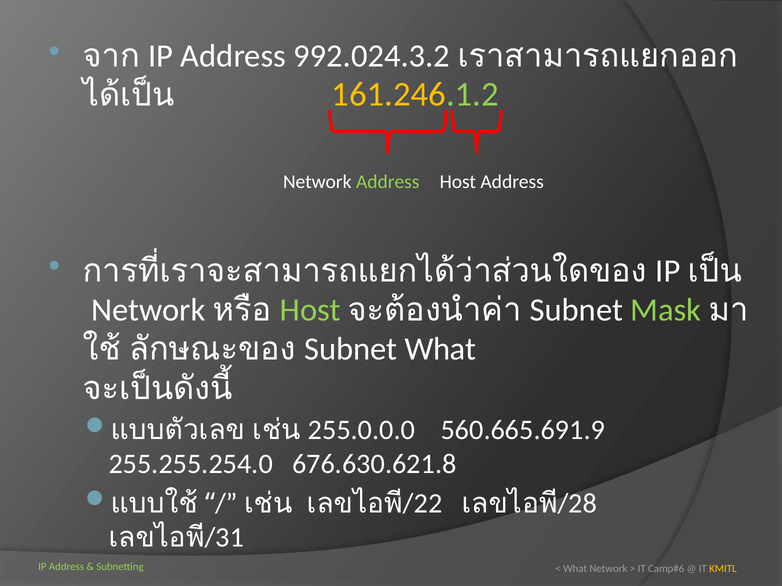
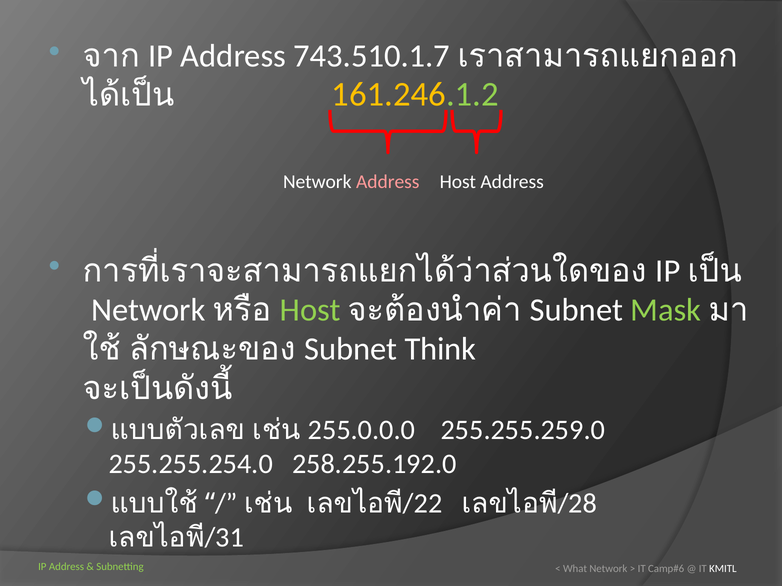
992.024.3.2: 992.024.3.2 -> 743.510.1.7
Address at (388, 182) colour: light green -> pink
Subnet What: What -> Think
560.665.691.9: 560.665.691.9 -> 255.255.259.0
676.630.621.8: 676.630.621.8 -> 258.255.192.0
KMITL colour: yellow -> white
